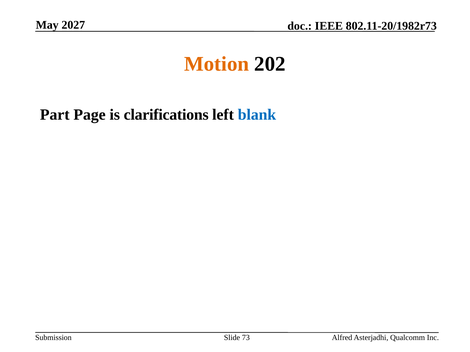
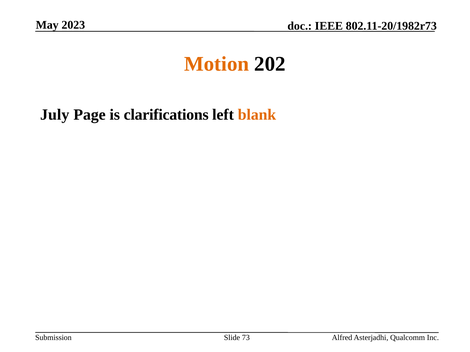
2027: 2027 -> 2023
Part: Part -> July
blank colour: blue -> orange
